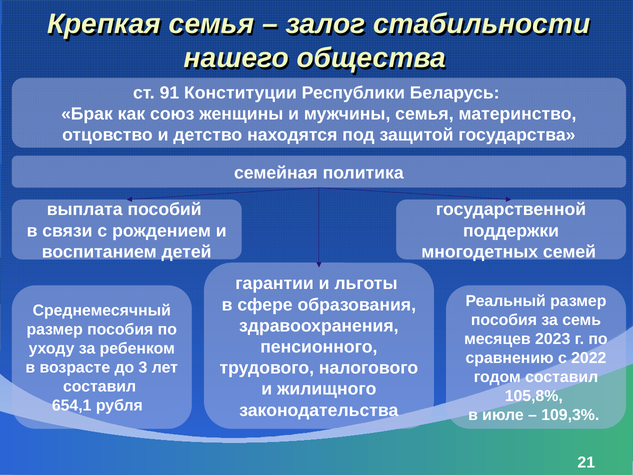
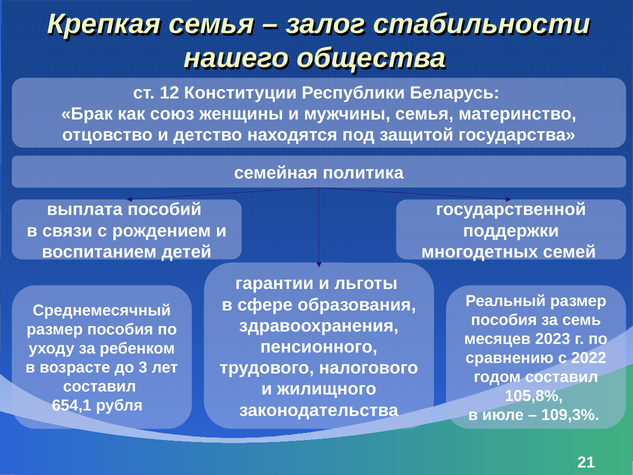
91: 91 -> 12
